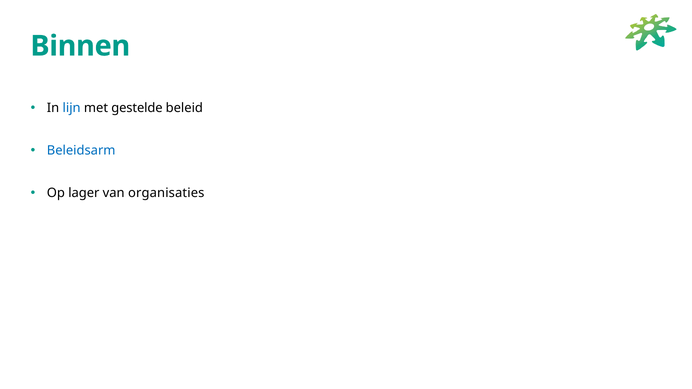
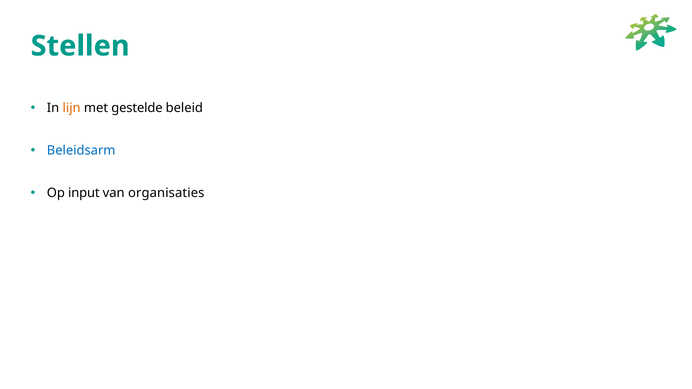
Binnen: Binnen -> Stellen
lijn colour: blue -> orange
lager: lager -> input
